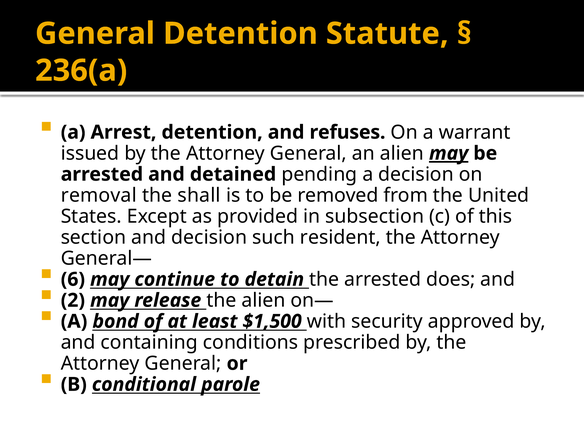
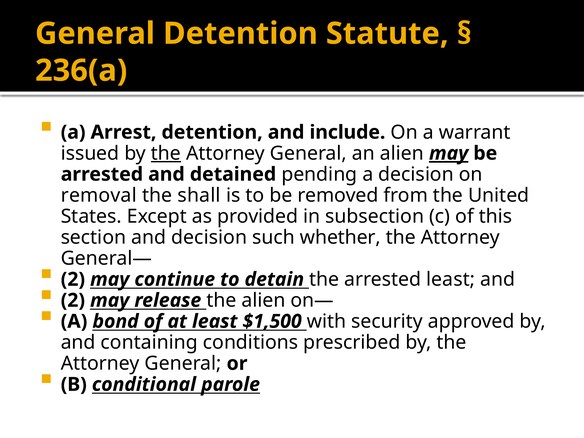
refuses: refuses -> include
the at (166, 153) underline: none -> present
resident: resident -> whether
6 at (73, 279): 6 -> 2
arrested does: does -> least
